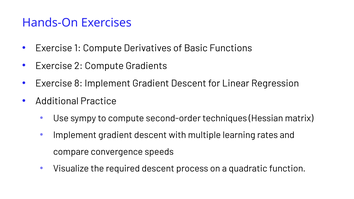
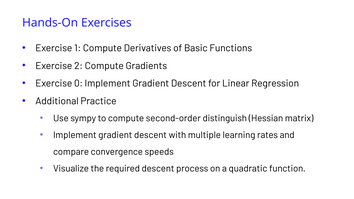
8: 8 -> 0
techniques: techniques -> distinguish
